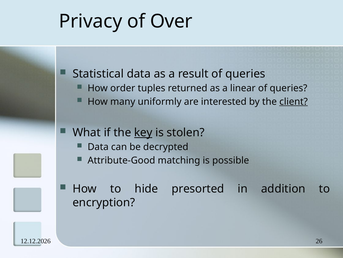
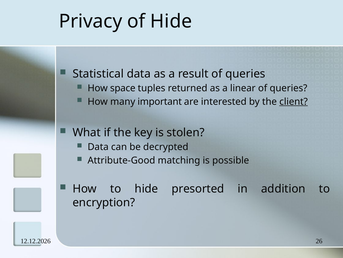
of Over: Over -> Hide
order: order -> space
uniformly: uniformly -> important
key underline: present -> none
